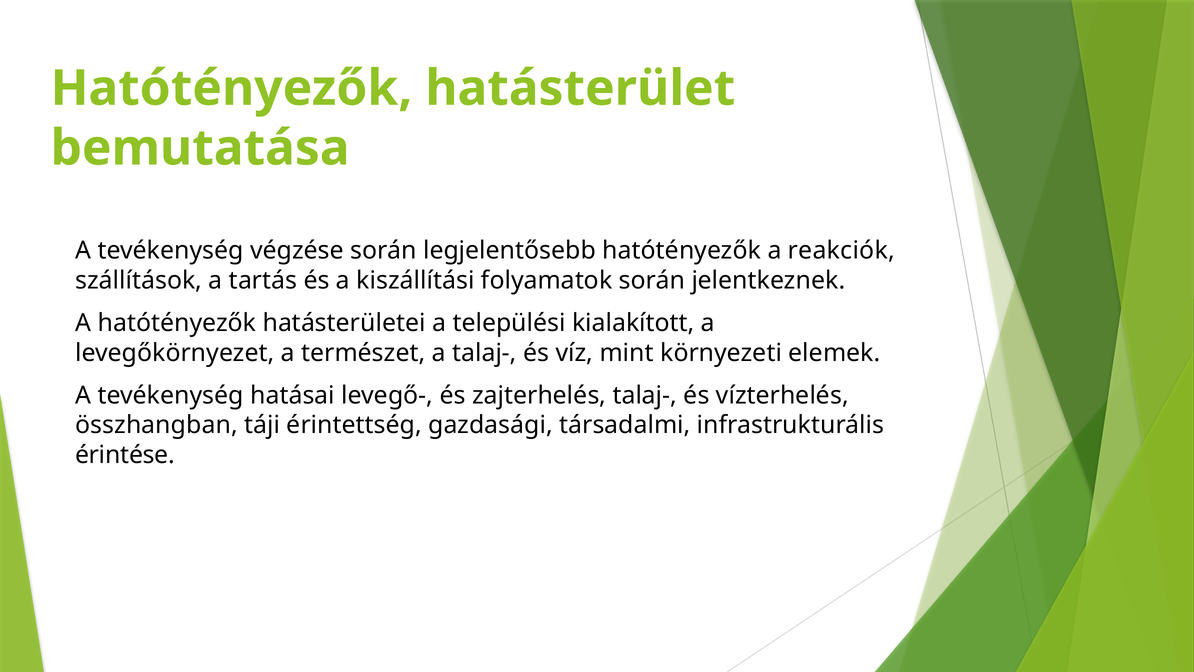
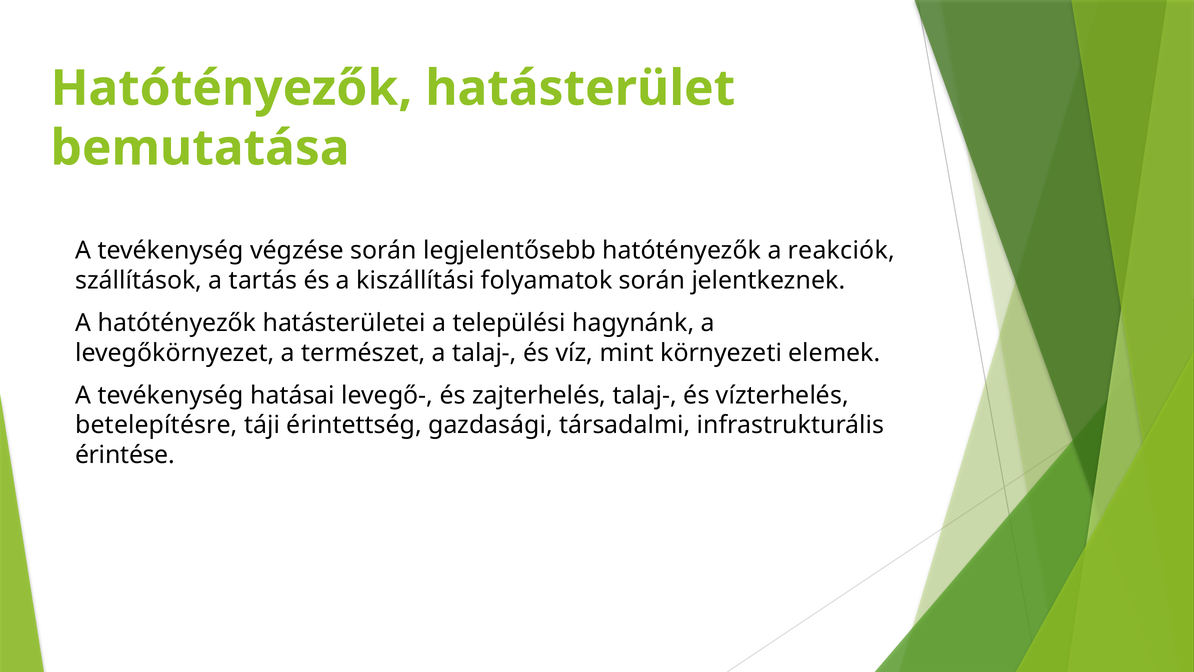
kialakított: kialakított -> hagynánk
összhangban: összhangban -> betelepítésre
